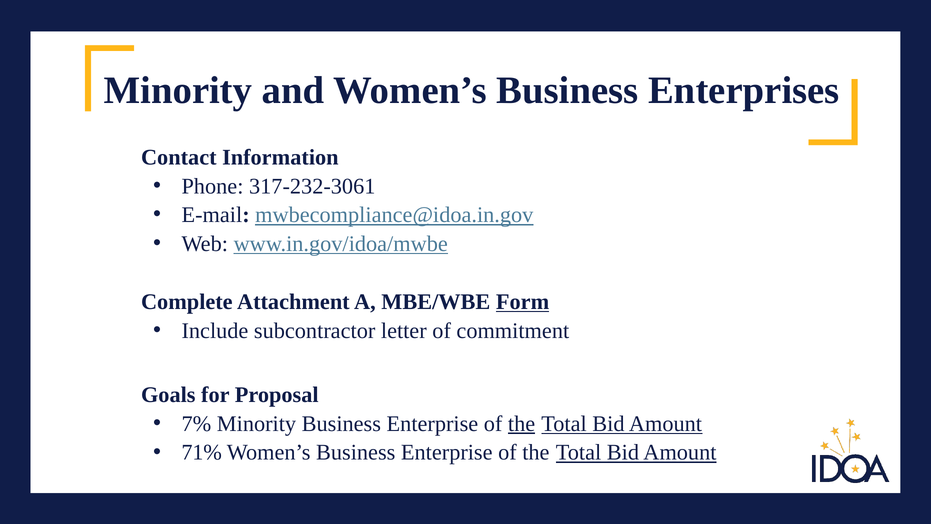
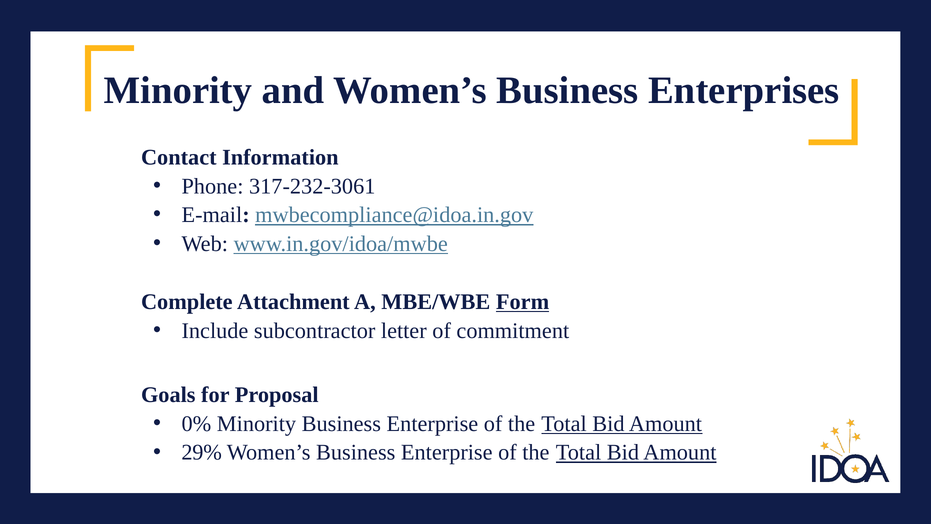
7%: 7% -> 0%
the at (522, 423) underline: present -> none
71%: 71% -> 29%
